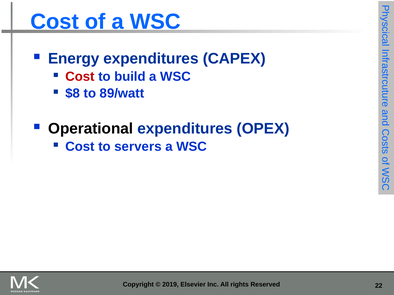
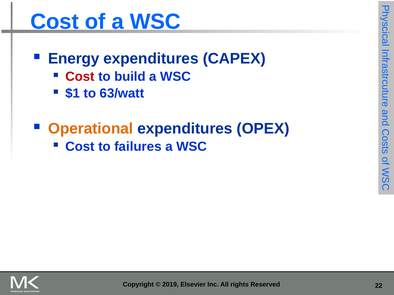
$8: $8 -> $1
89/watt: 89/watt -> 63/watt
Operational colour: black -> orange
servers: servers -> failures
